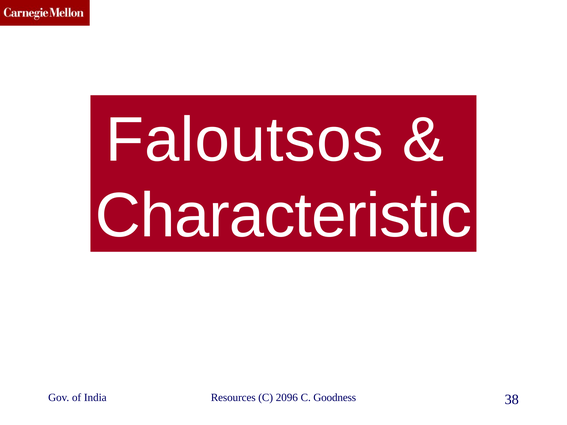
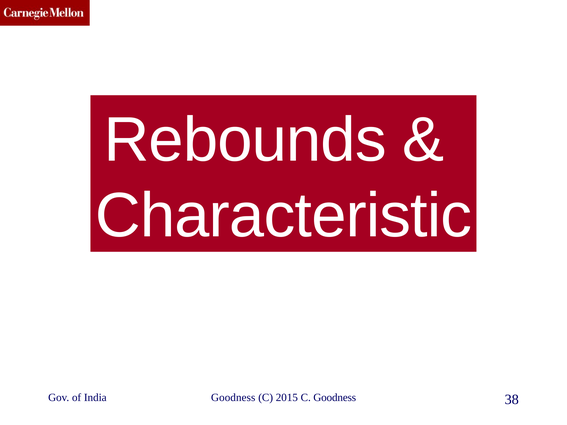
Faloutsos: Faloutsos -> Rebounds
India Resources: Resources -> Goodness
2096: 2096 -> 2015
